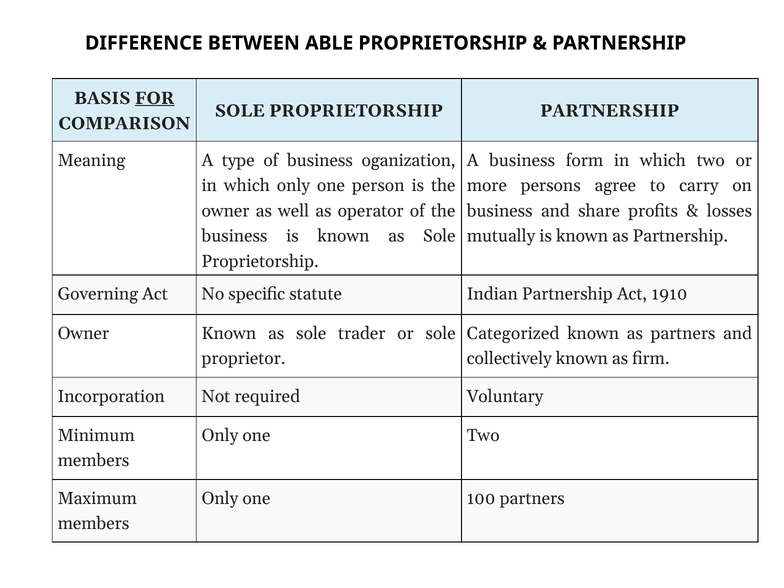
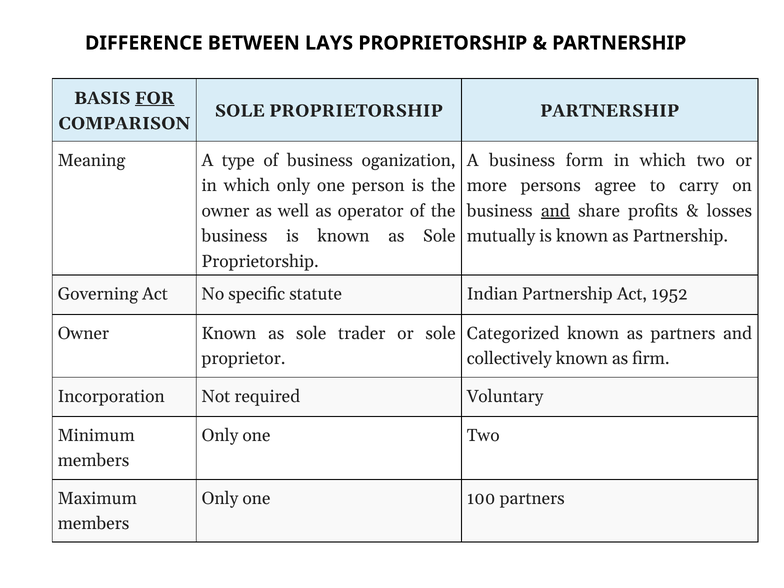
ABLE: ABLE -> LAYS
and at (555, 211) underline: none -> present
1910: 1910 -> 1952
